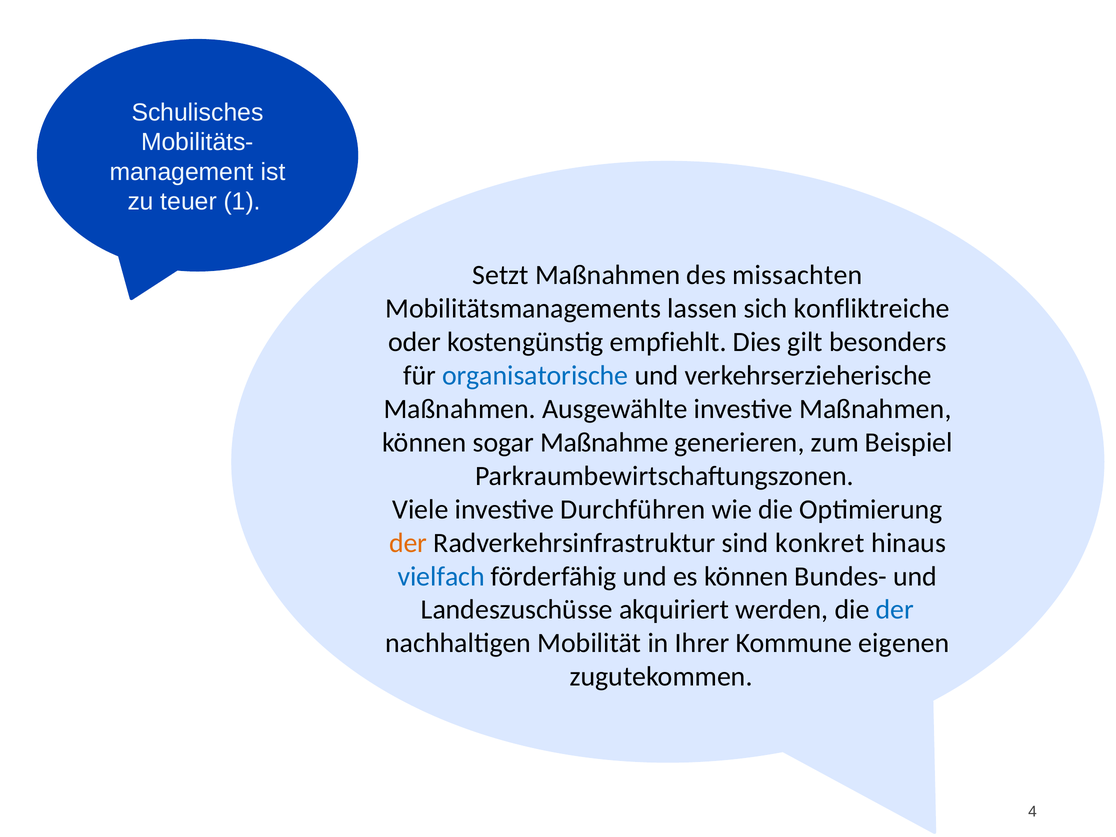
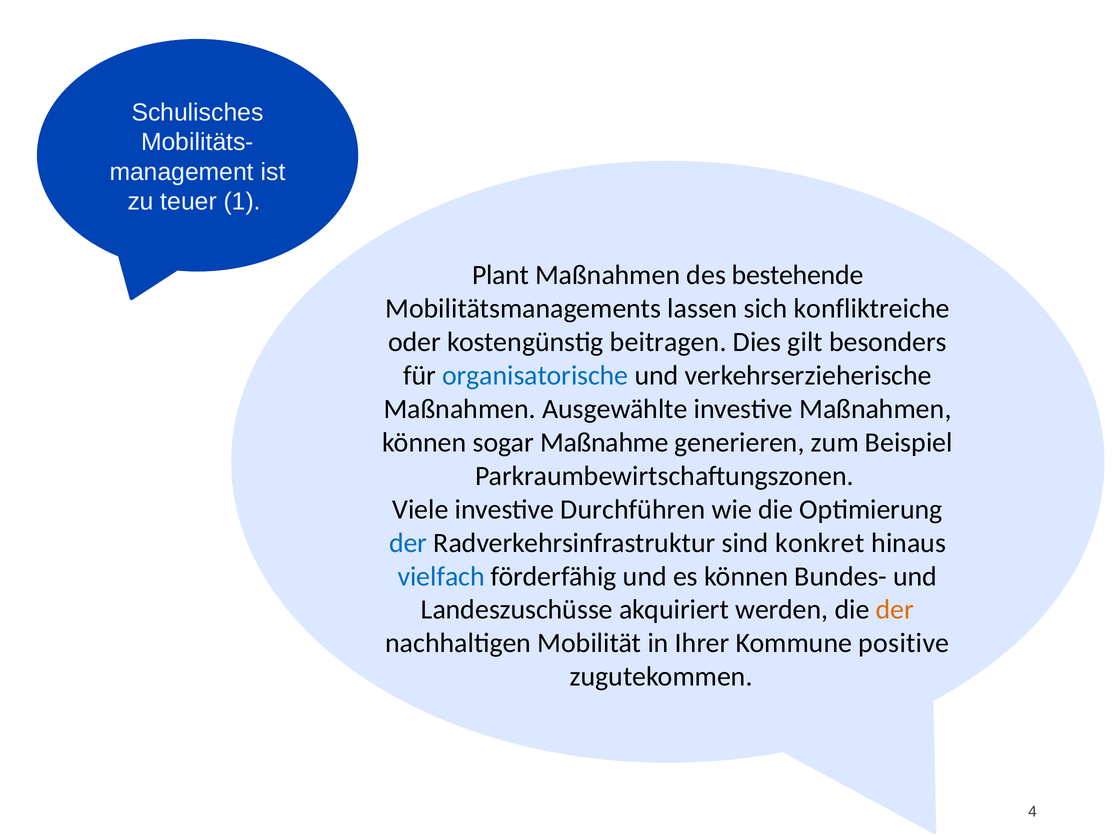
Setzt: Setzt -> Plant
missachten: missachten -> bestehende
empfiehlt: empfiehlt -> beitragen
der at (408, 543) colour: orange -> blue
der at (895, 610) colour: blue -> orange
eigenen: eigenen -> positive
